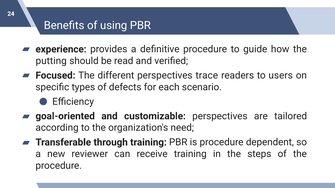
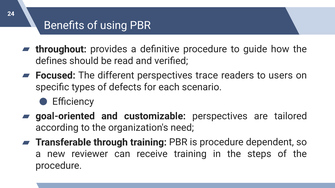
experience: experience -> throughout
putting: putting -> defines
